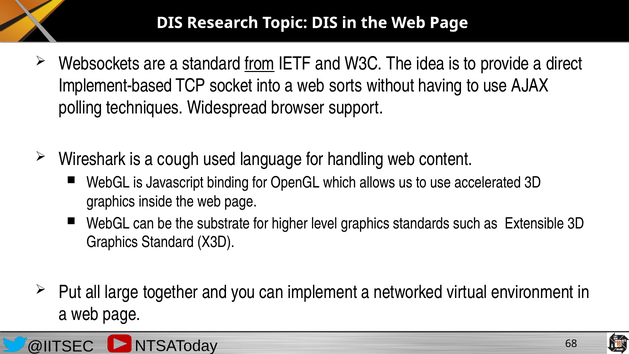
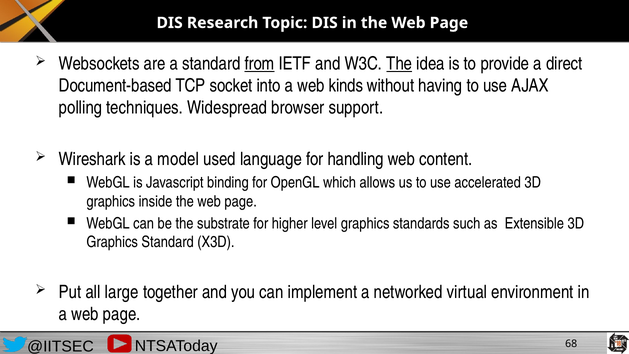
The at (399, 63) underline: none -> present
Implement-based: Implement-based -> Document-based
sorts: sorts -> kinds
cough: cough -> model
